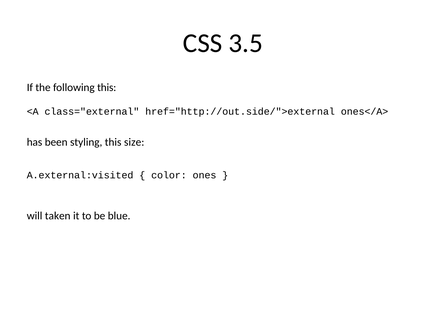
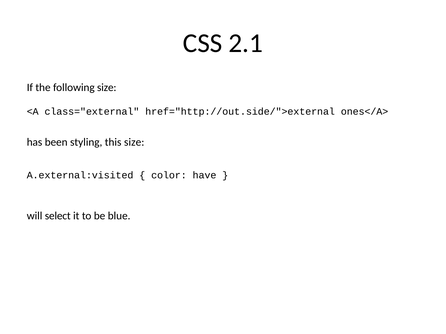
3.5: 3.5 -> 2.1
following this: this -> size
ones: ones -> have
taken: taken -> select
